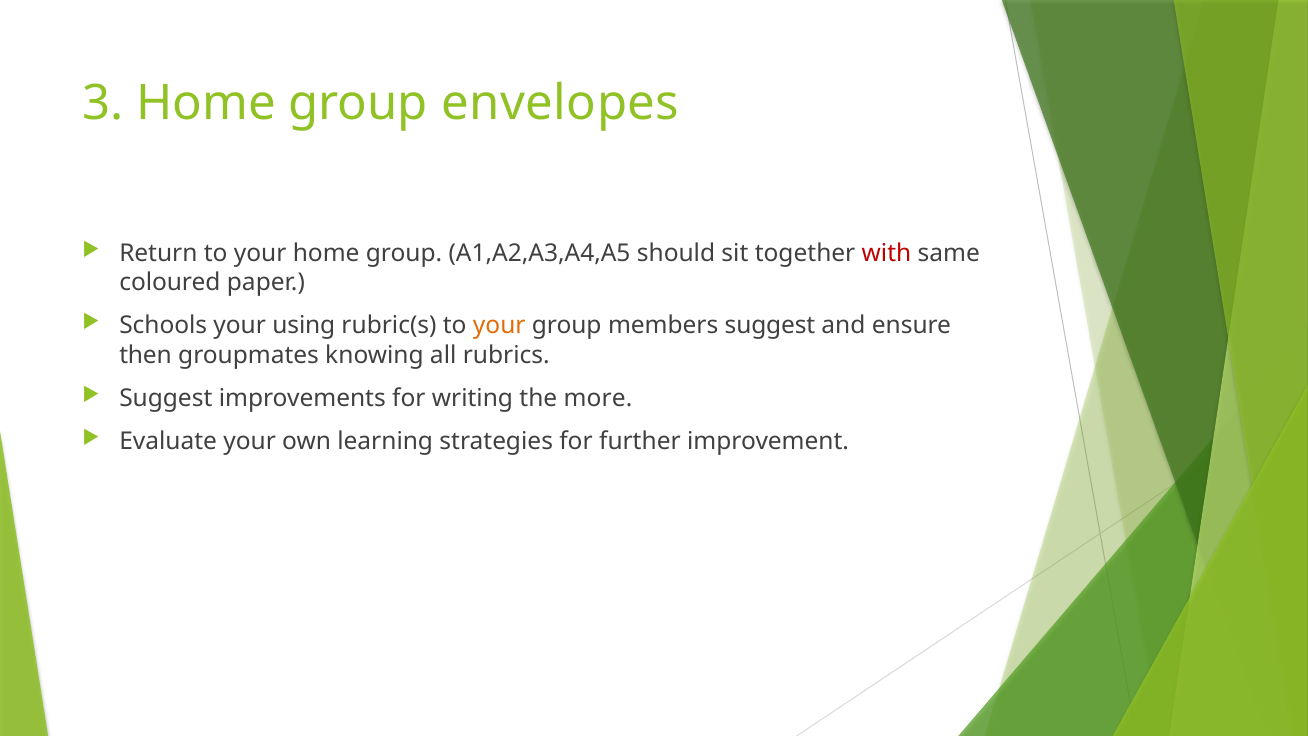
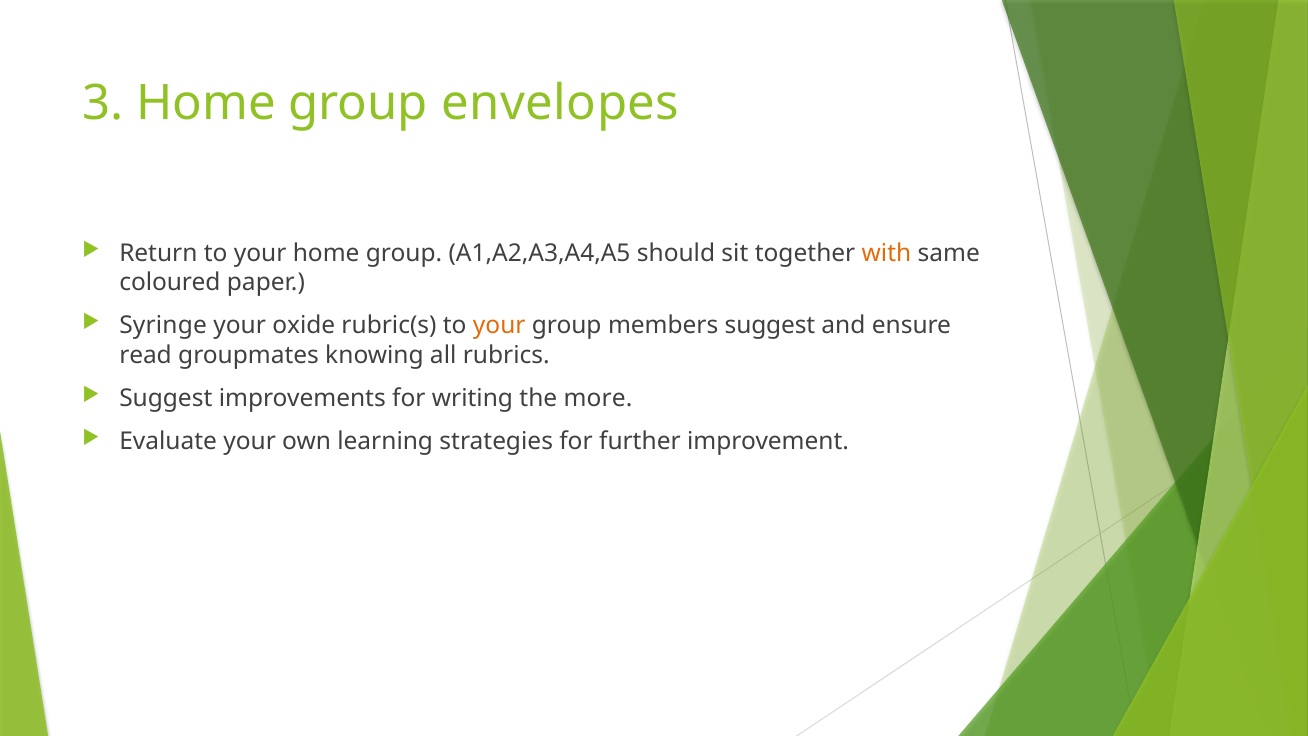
with colour: red -> orange
Schools: Schools -> Syringe
using: using -> oxide
then: then -> read
